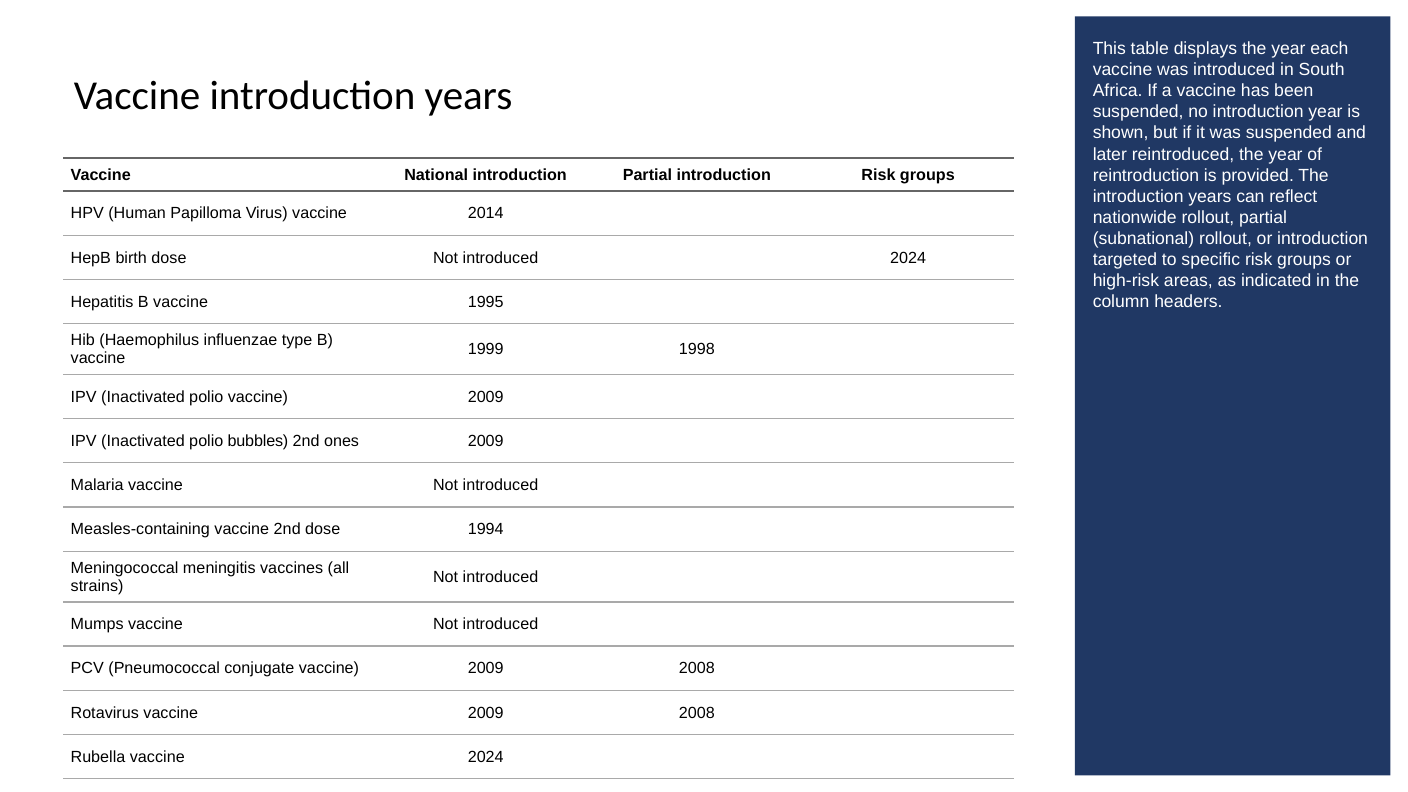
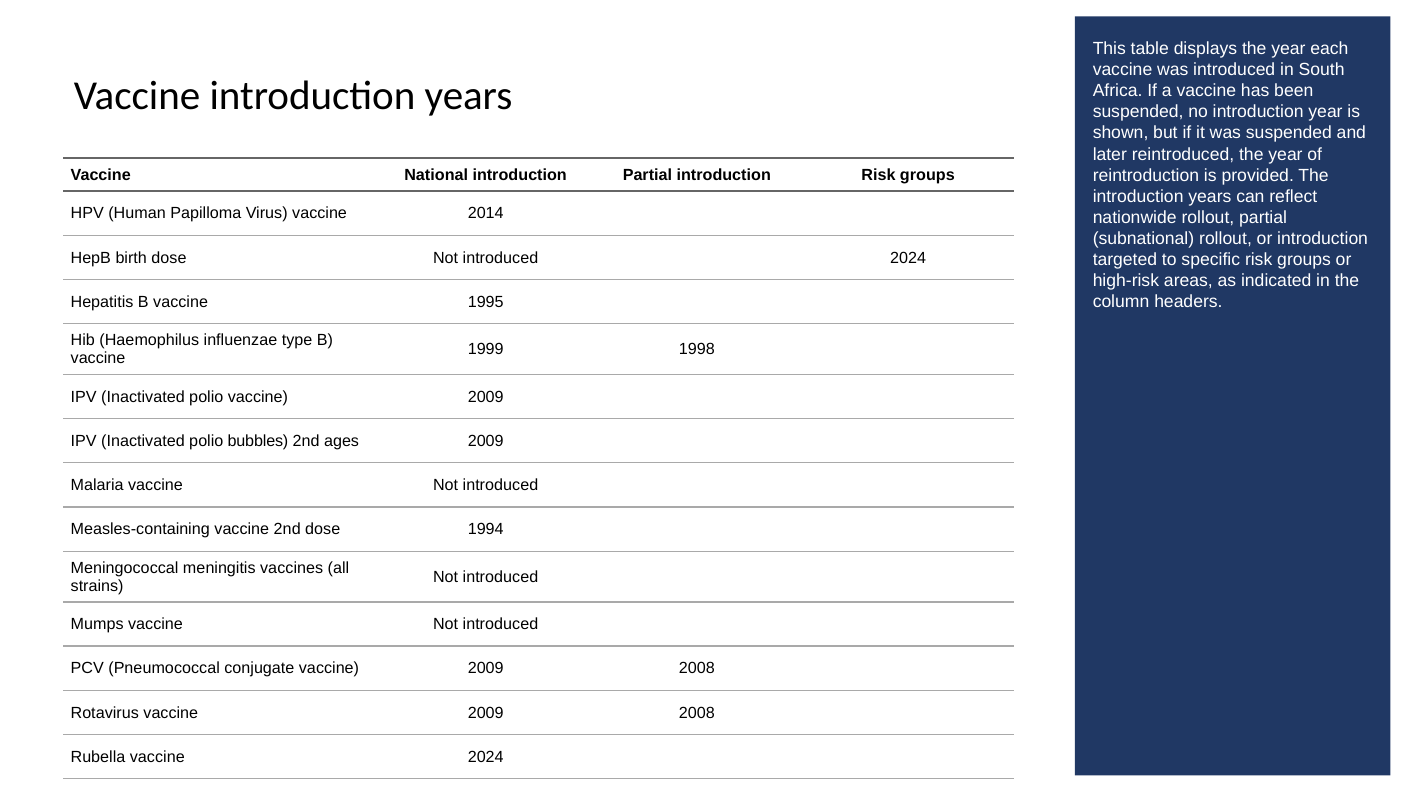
ones: ones -> ages
